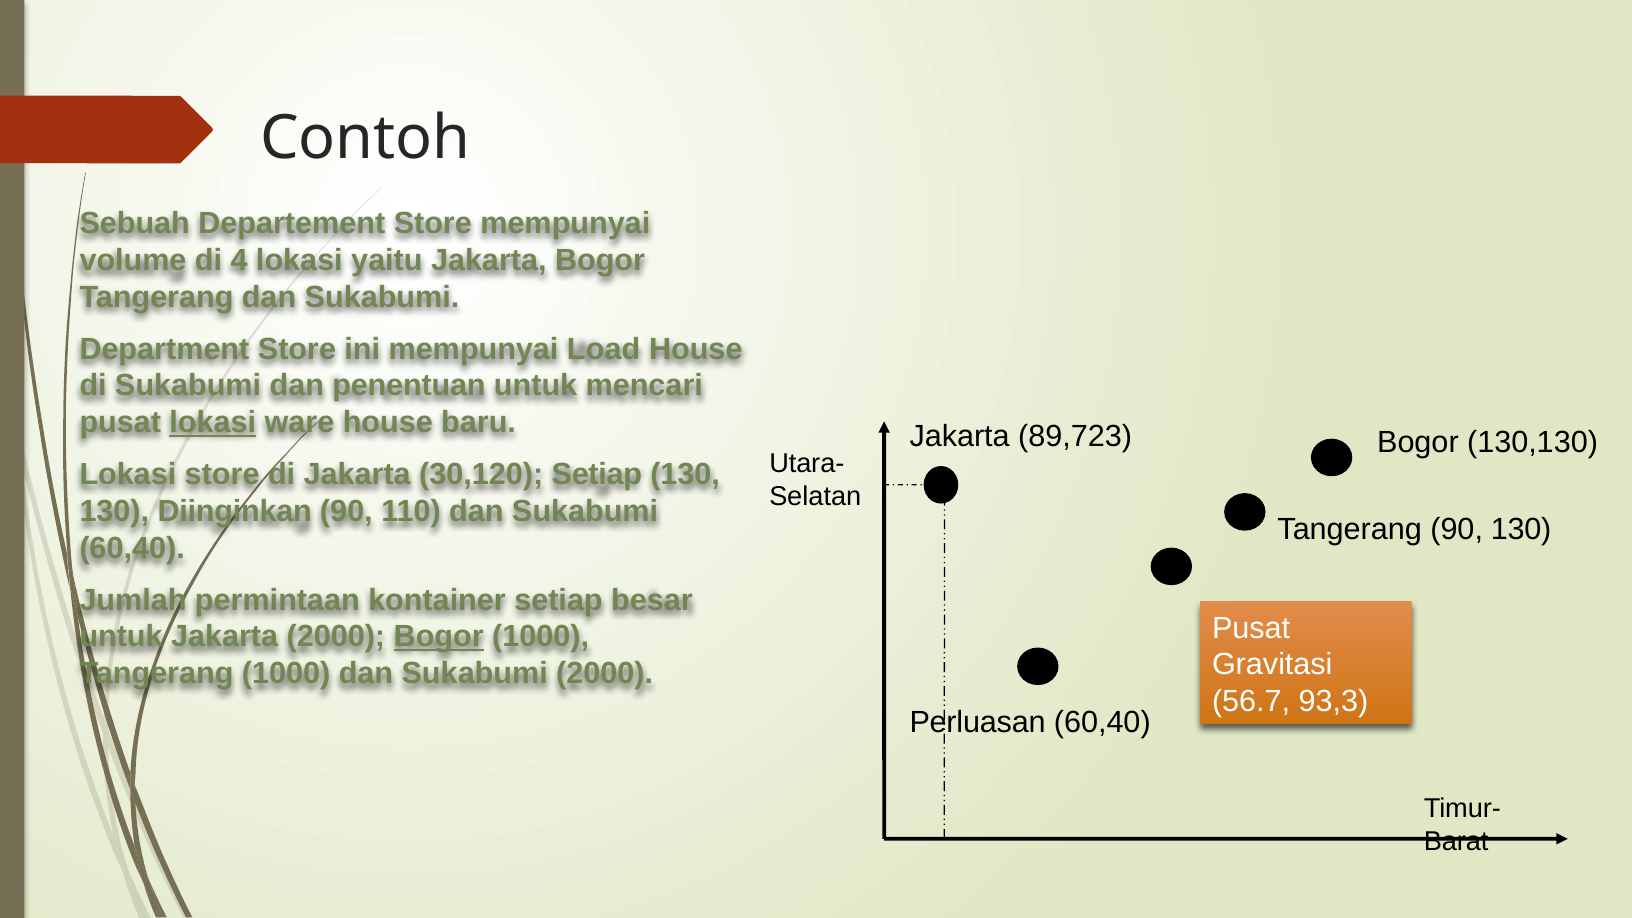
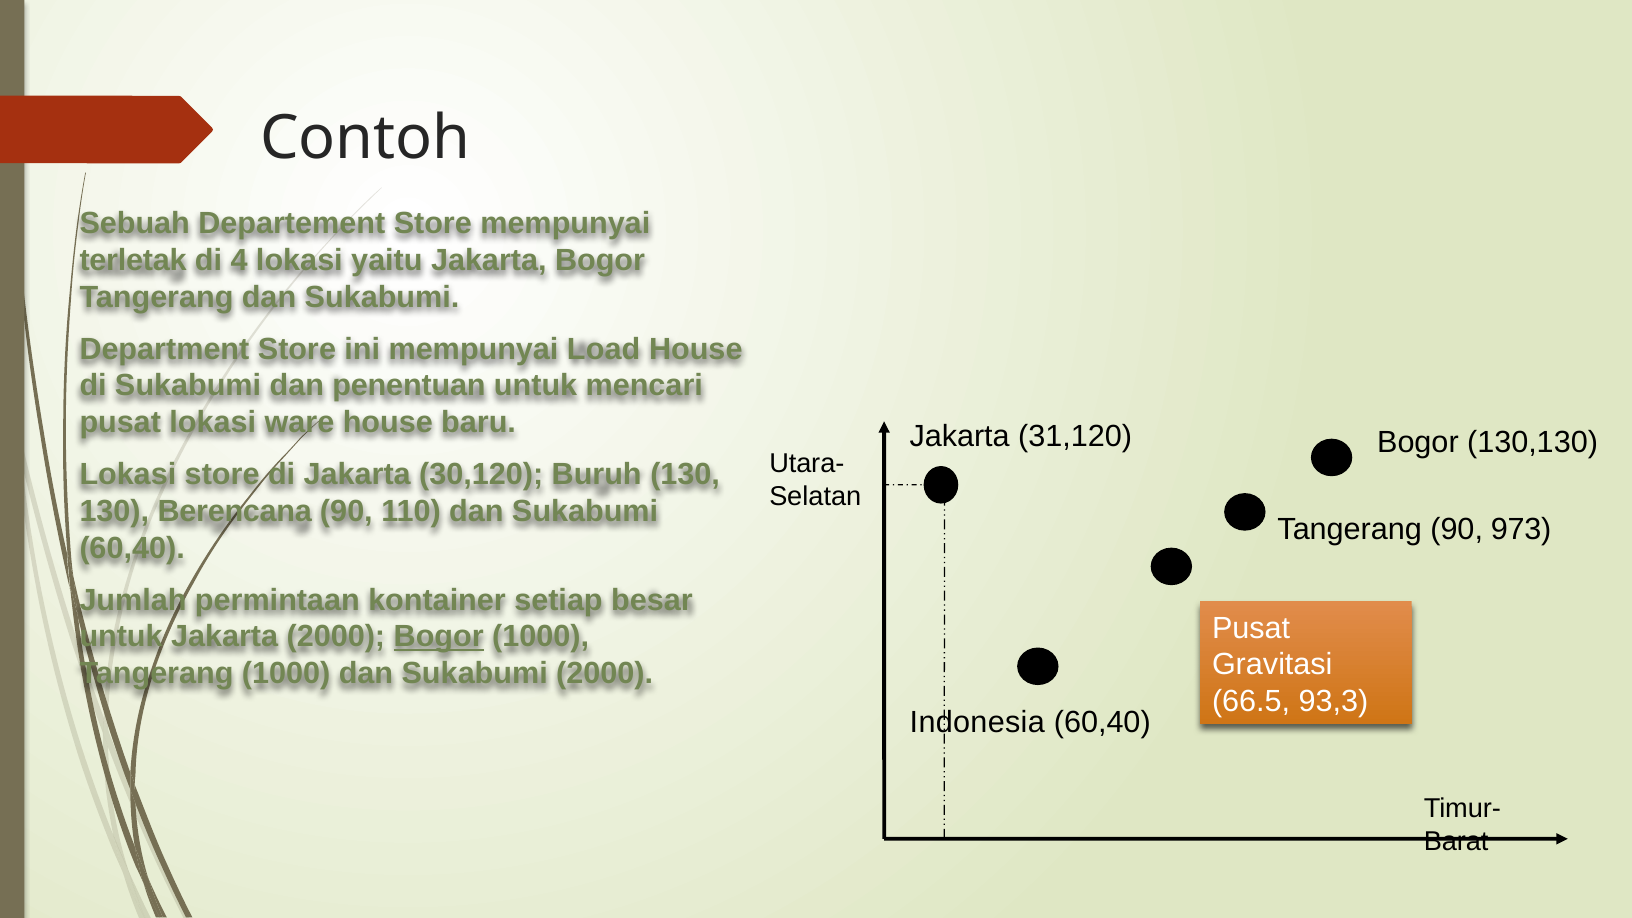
volume: volume -> terletak
lokasi at (213, 422) underline: present -> none
89,723: 89,723 -> 31,120
30,120 Setiap: Setiap -> Buruh
Diinginkan: Diinginkan -> Berencana
90 130: 130 -> 973
56.7: 56.7 -> 66.5
Perluasan: Perluasan -> Indonesia
